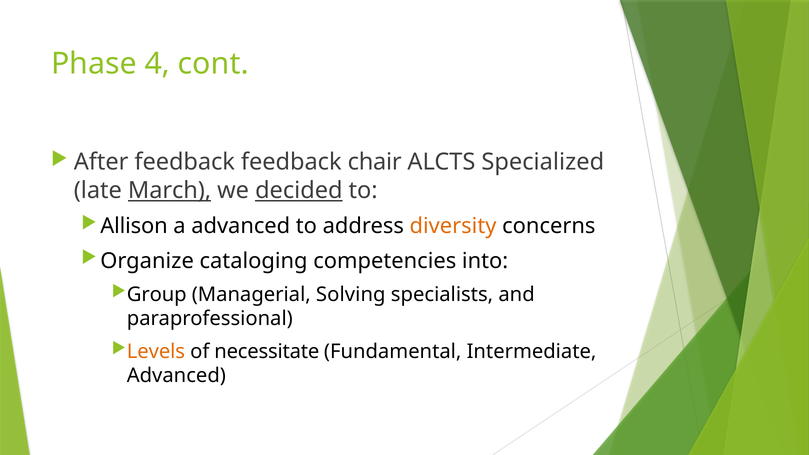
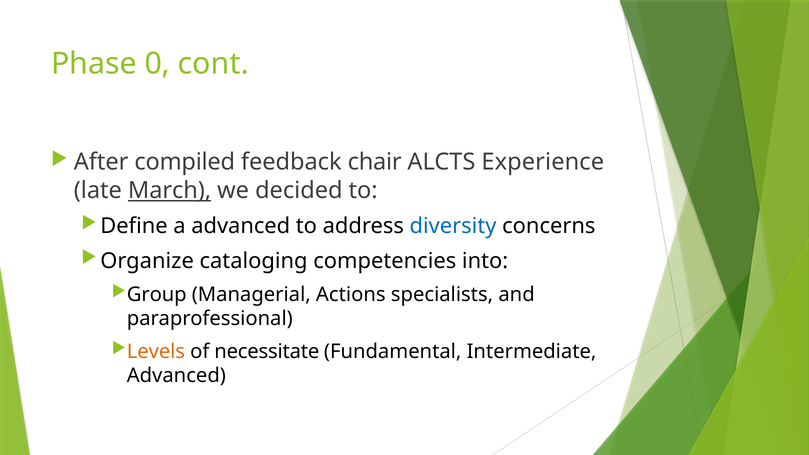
4: 4 -> 0
After feedback: feedback -> compiled
Specialized: Specialized -> Experience
decided underline: present -> none
Allison: Allison -> Define
diversity colour: orange -> blue
Solving: Solving -> Actions
